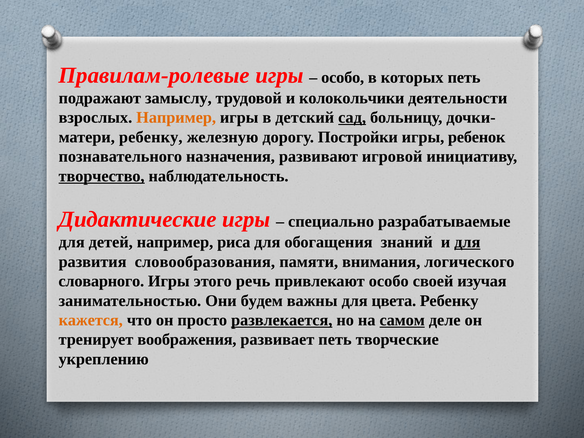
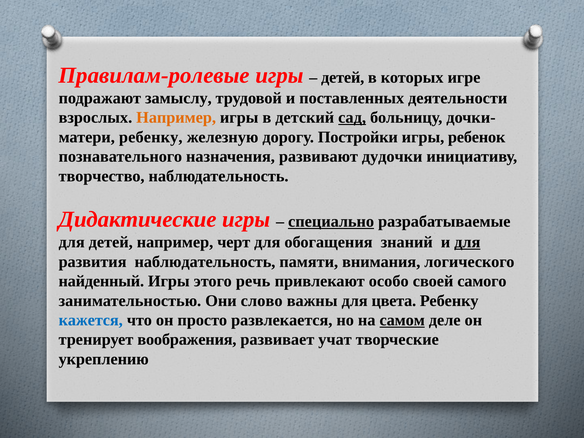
особо at (343, 77): особо -> детей
которых петь: петь -> игре
колокольчики: колокольчики -> поставленных
игровой: игровой -> дудочки
творчество underline: present -> none
специально underline: none -> present
риса: риса -> черт
развития словообразования: словообразования -> наблюдательность
словарного: словарного -> найденный
изучая: изучая -> самого
будем: будем -> слово
кажется colour: orange -> blue
развлекается underline: present -> none
развивает петь: петь -> учат
